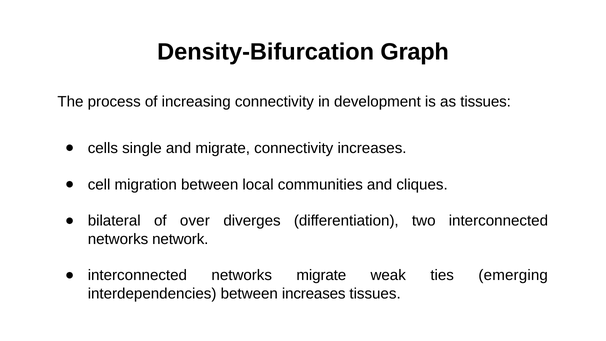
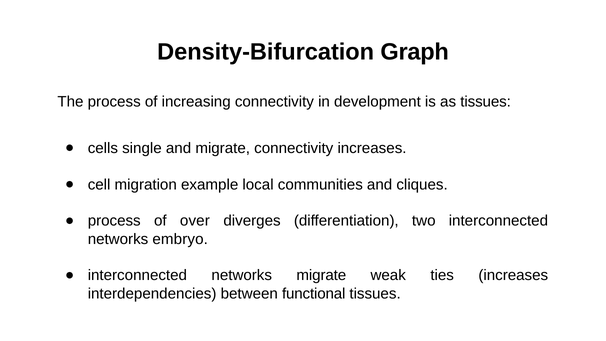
migration between: between -> example
bilateral at (114, 221): bilateral -> process
network: network -> embryo
ties emerging: emerging -> increases
between increases: increases -> functional
